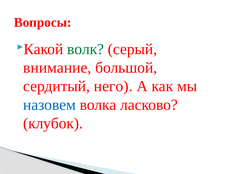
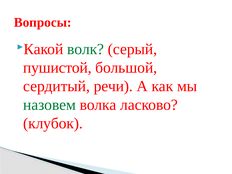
внимание: внимание -> пушистой
него: него -> речи
назовем colour: blue -> green
